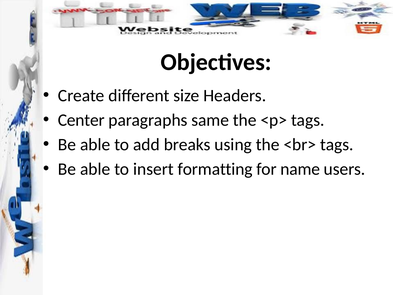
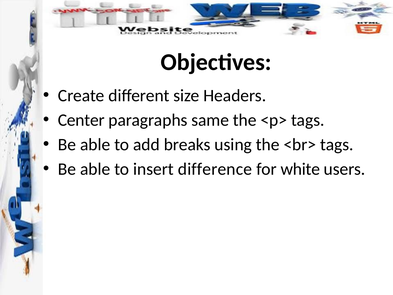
formatting: formatting -> difference
name: name -> white
